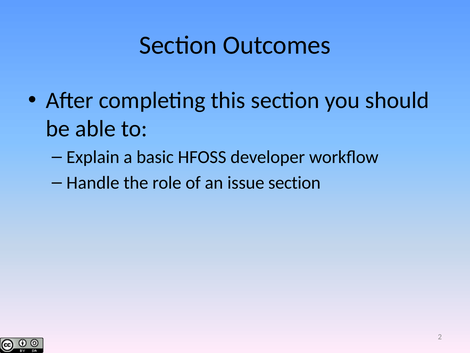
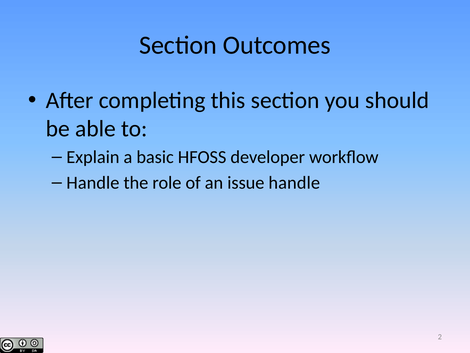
issue section: section -> handle
